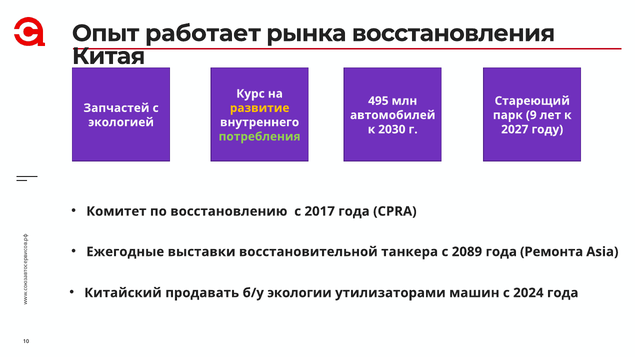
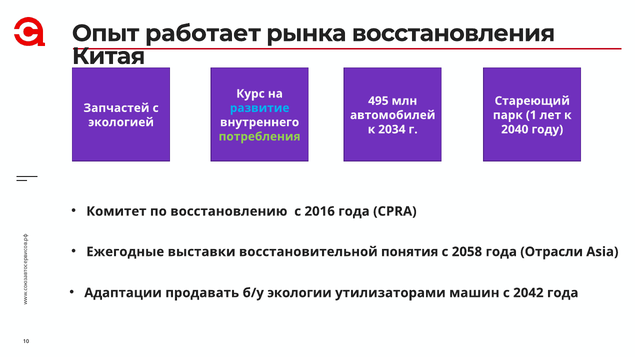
развитие colour: yellow -> light blue
9: 9 -> 1
2030: 2030 -> 2034
2027: 2027 -> 2040
2017: 2017 -> 2016
танкера: танкера -> понятия
2089: 2089 -> 2058
Ремонта: Ремонта -> Отрасли
Китайский: Китайский -> Адаптации
2024: 2024 -> 2042
